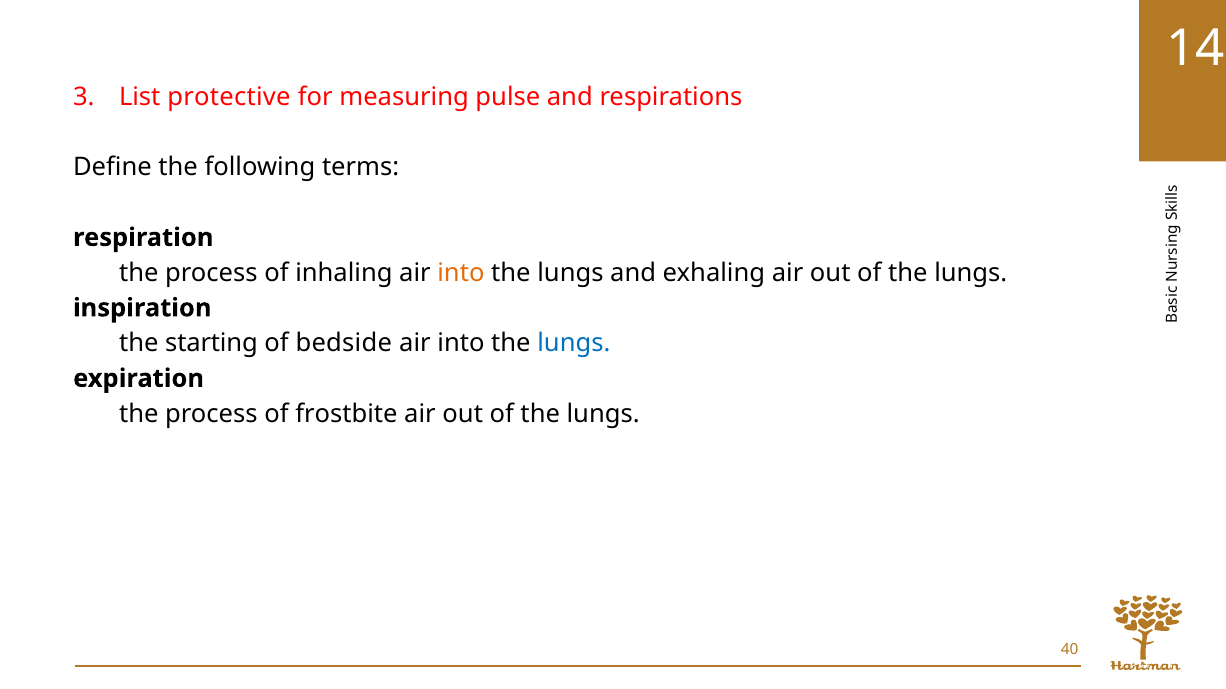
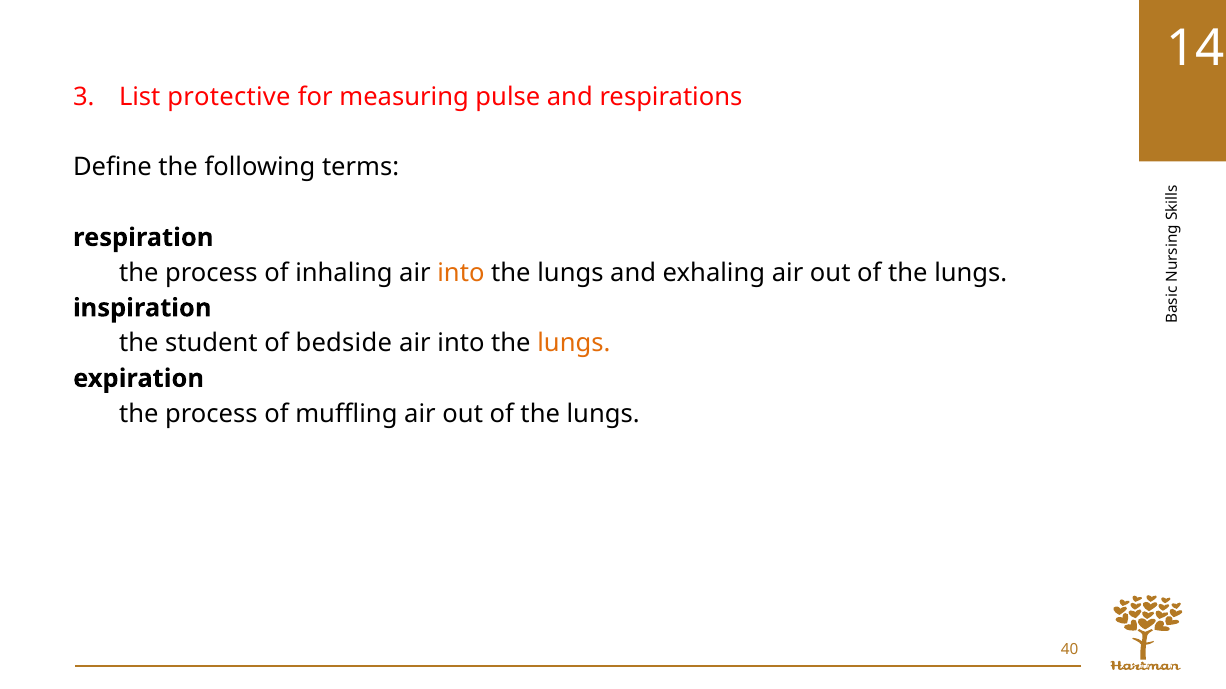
starting: starting -> student
lungs at (574, 344) colour: blue -> orange
frostbite: frostbite -> muffling
